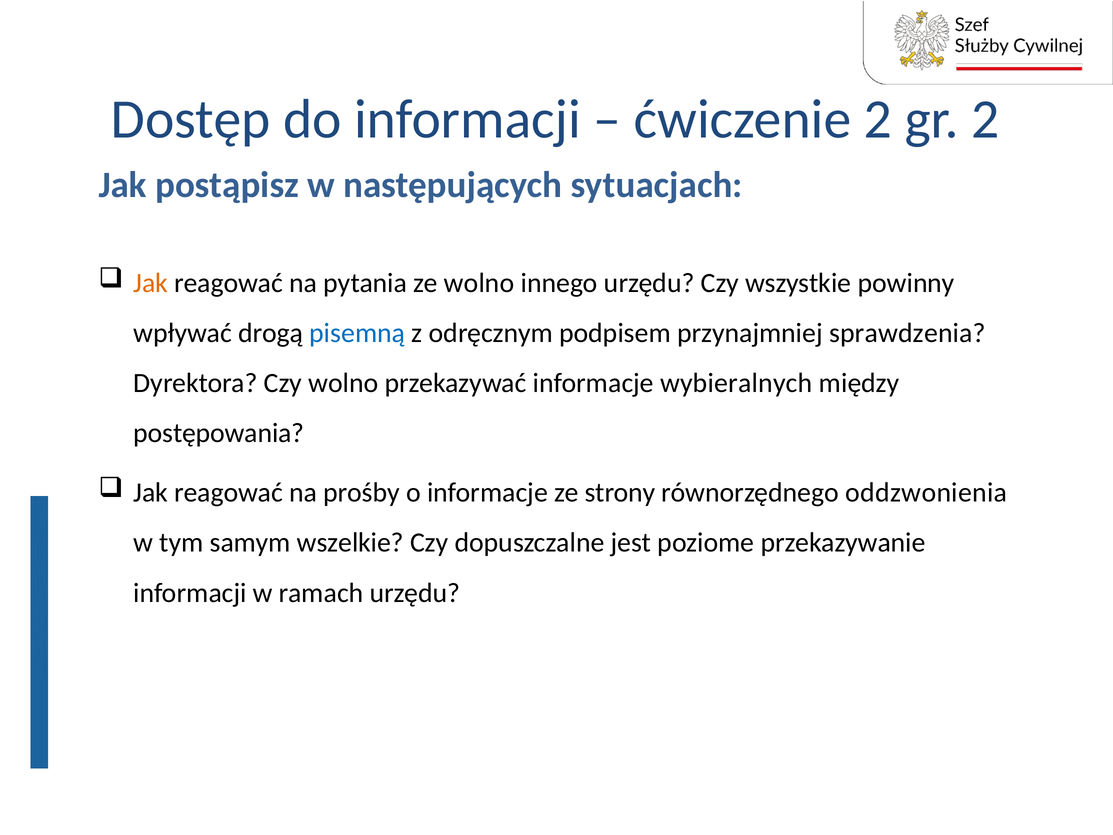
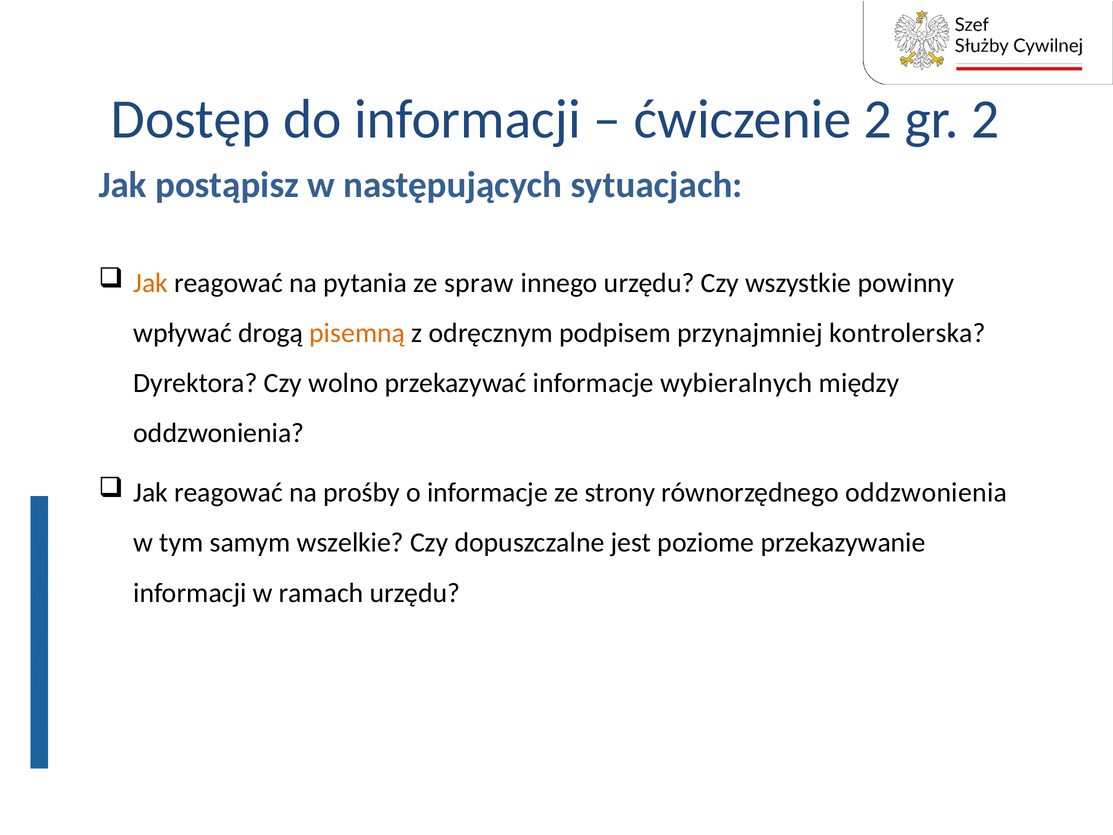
ze wolno: wolno -> spraw
pisemną colour: blue -> orange
sprawdzenia: sprawdzenia -> kontrolerska
postępowania at (219, 433): postępowania -> oddzwonienia
